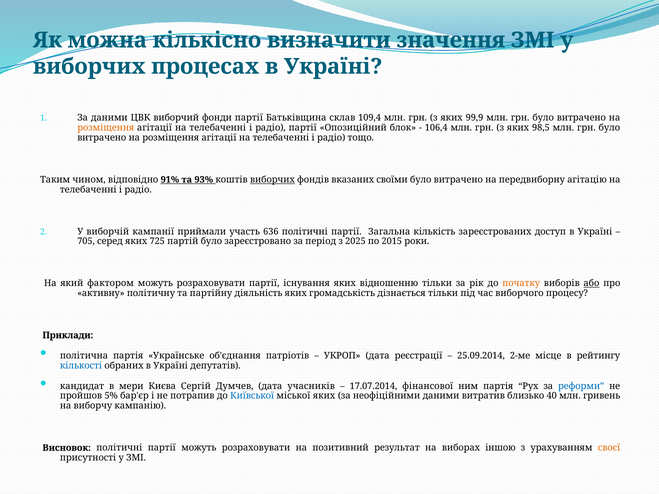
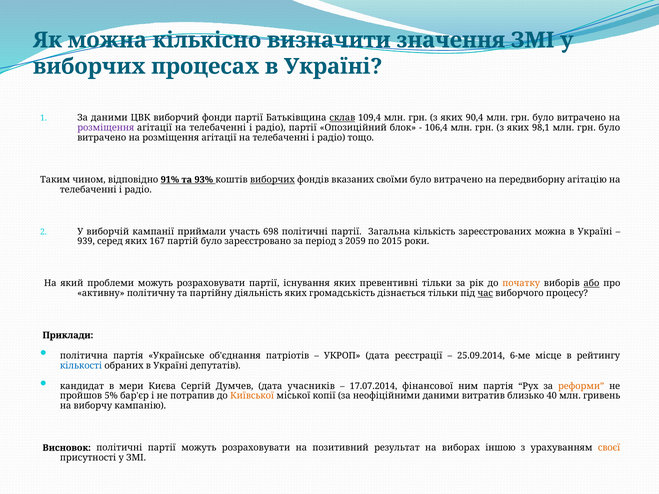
склав underline: none -> present
99,9: 99,9 -> 90,4
розміщення at (106, 128) colour: orange -> purple
98,5: 98,5 -> 98,1
636: 636 -> 698
зареєстрованих доступ: доступ -> можна
705: 705 -> 939
725: 725 -> 167
2025: 2025 -> 2059
фактором: фактором -> проблеми
відношенню: відношенню -> превентивні
час underline: none -> present
2-ме: 2-ме -> 6-ме
реформи colour: blue -> orange
Київської colour: blue -> orange
міської яких: яких -> копії
